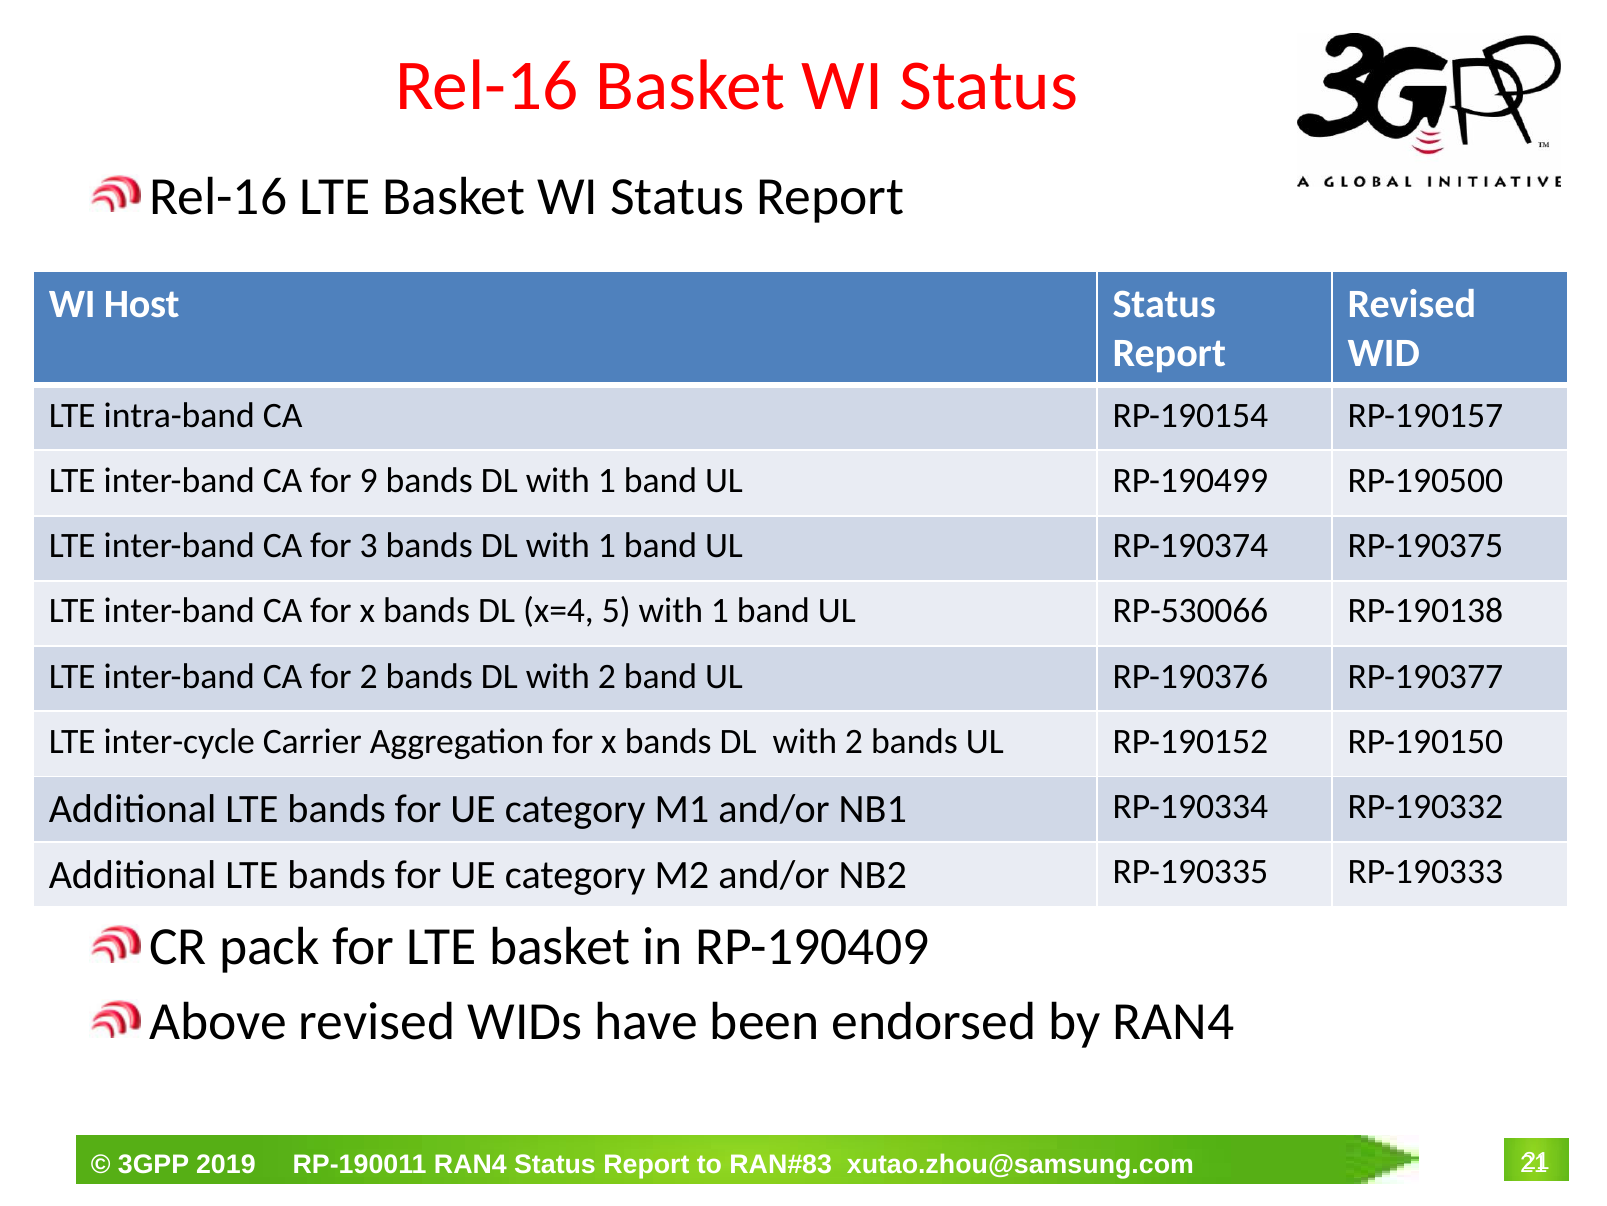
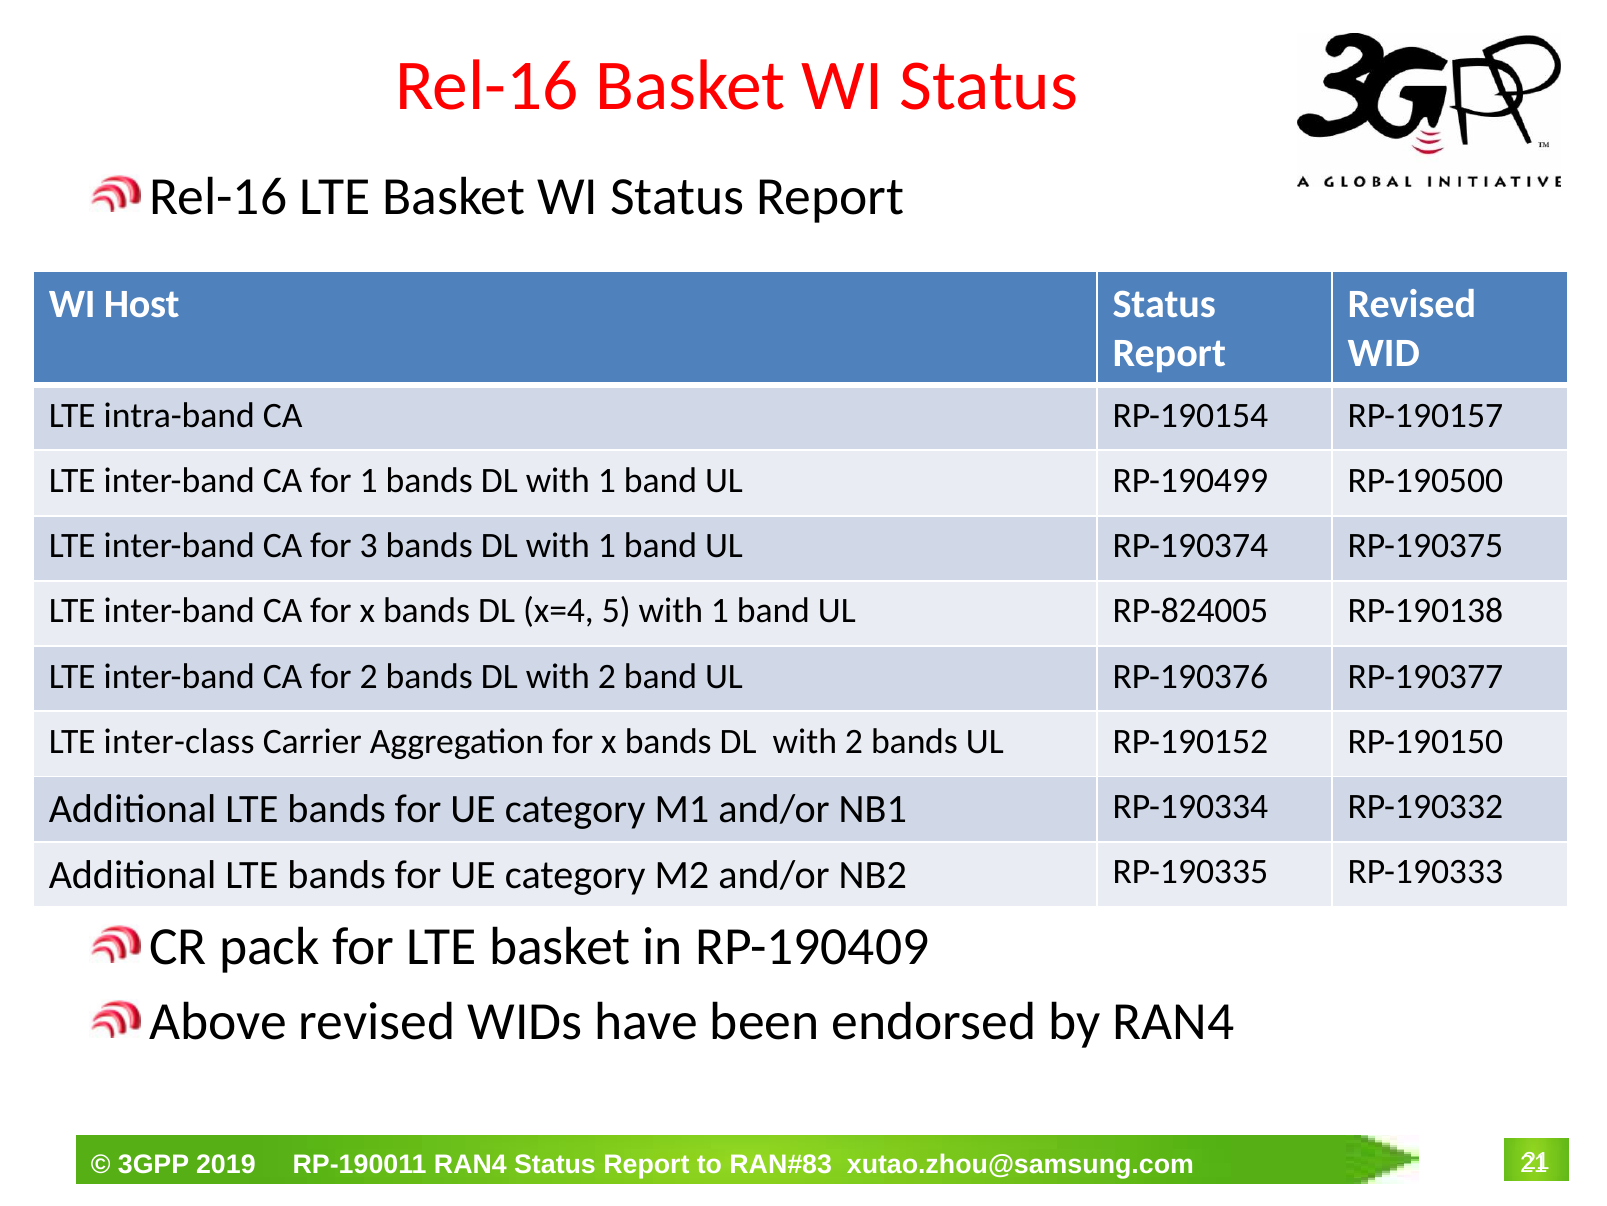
for 9: 9 -> 1
RP-530066: RP-530066 -> RP-824005
inter-cycle: inter-cycle -> inter-class
